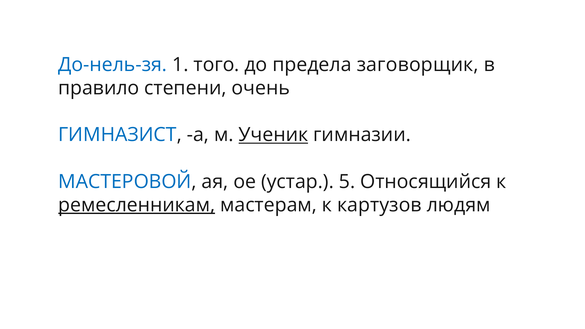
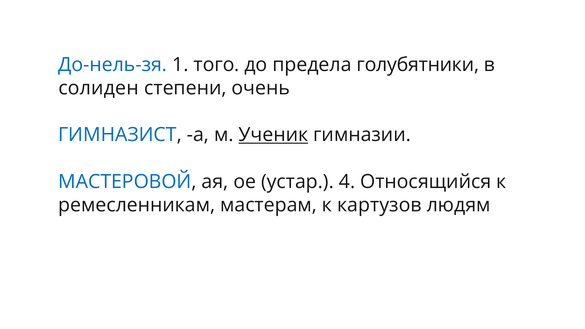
заговорщик: заговорщик -> голубятники
правило: правило -> солиден
5: 5 -> 4
ремесленникам underline: present -> none
